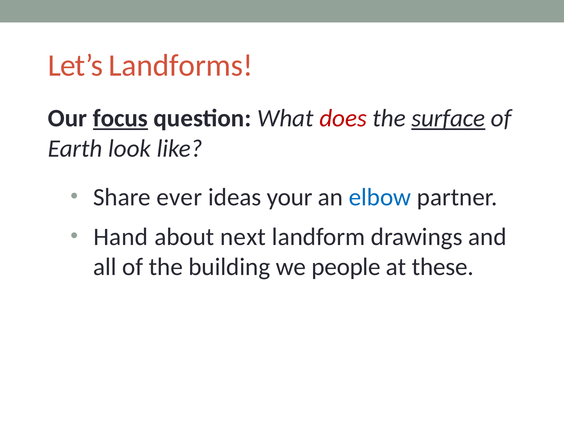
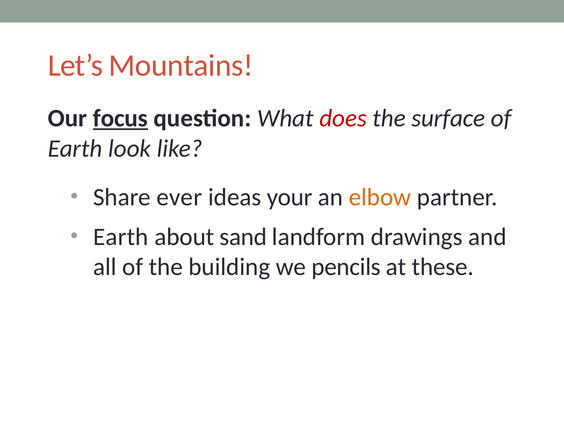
Landforms: Landforms -> Mountains
surface underline: present -> none
elbow colour: blue -> orange
Hand at (121, 237): Hand -> Earth
next: next -> sand
people: people -> pencils
